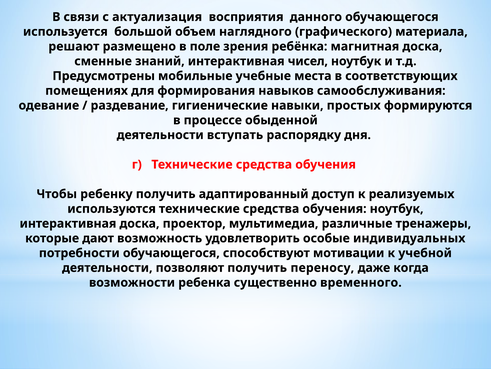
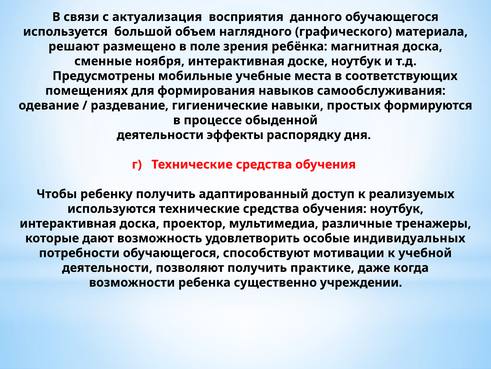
знаний: знаний -> ноября
чисел: чисел -> доске
вступать: вступать -> эффекты
переносу: переносу -> практике
временного: временного -> учреждении
